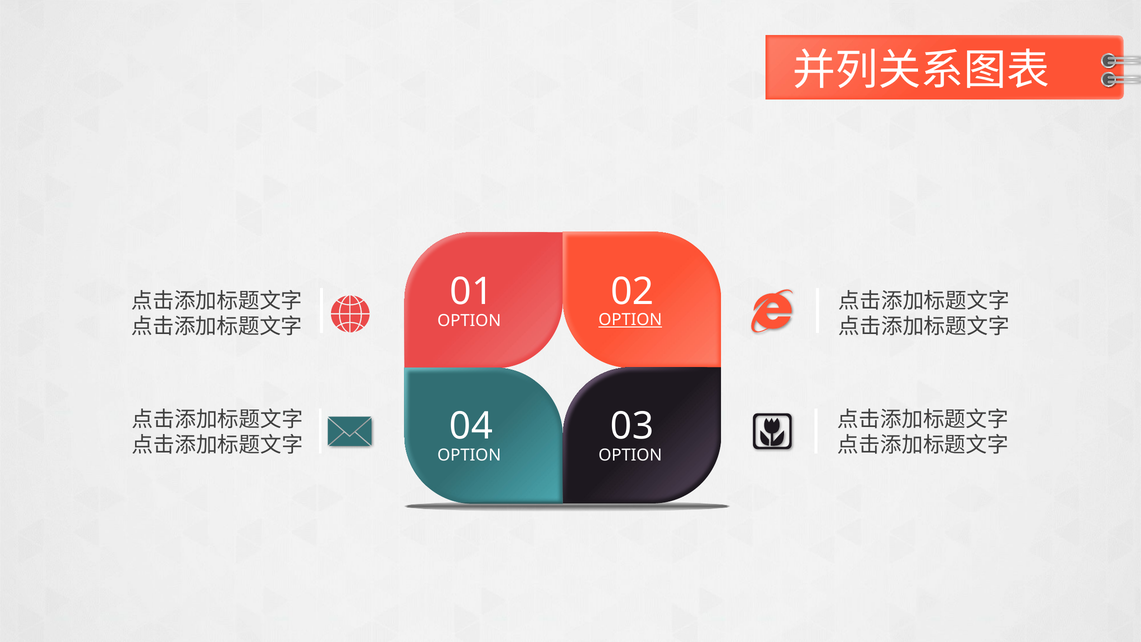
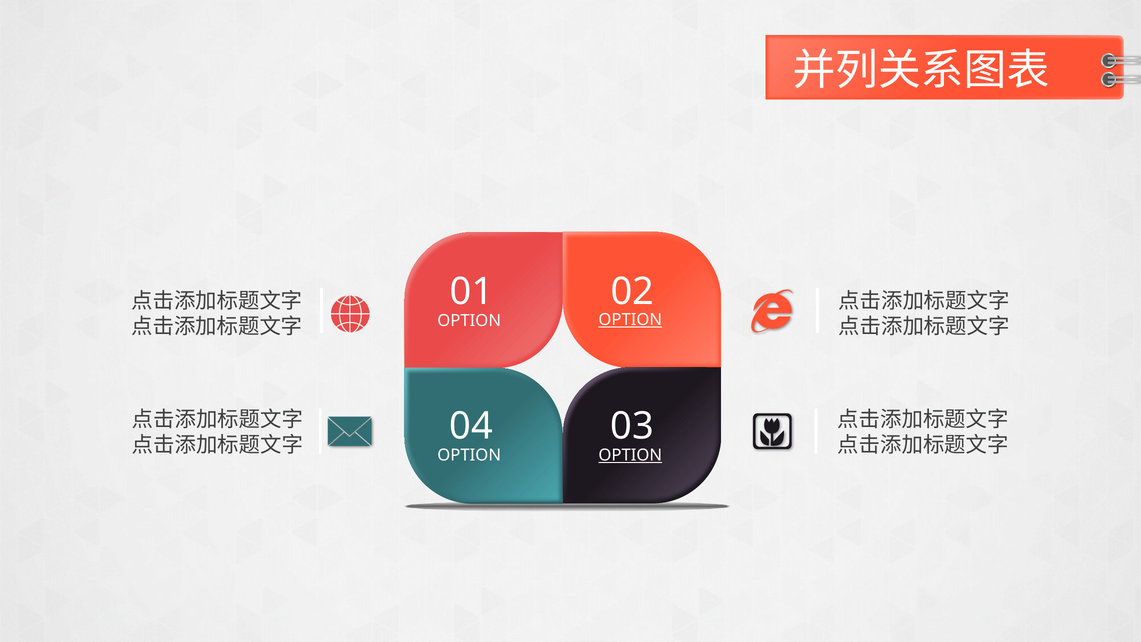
OPTION at (630, 455) underline: none -> present
